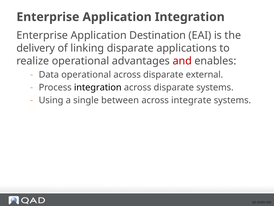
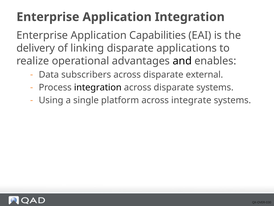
Destination: Destination -> Capabilities
and colour: red -> black
Data operational: operational -> subscribers
between: between -> platform
